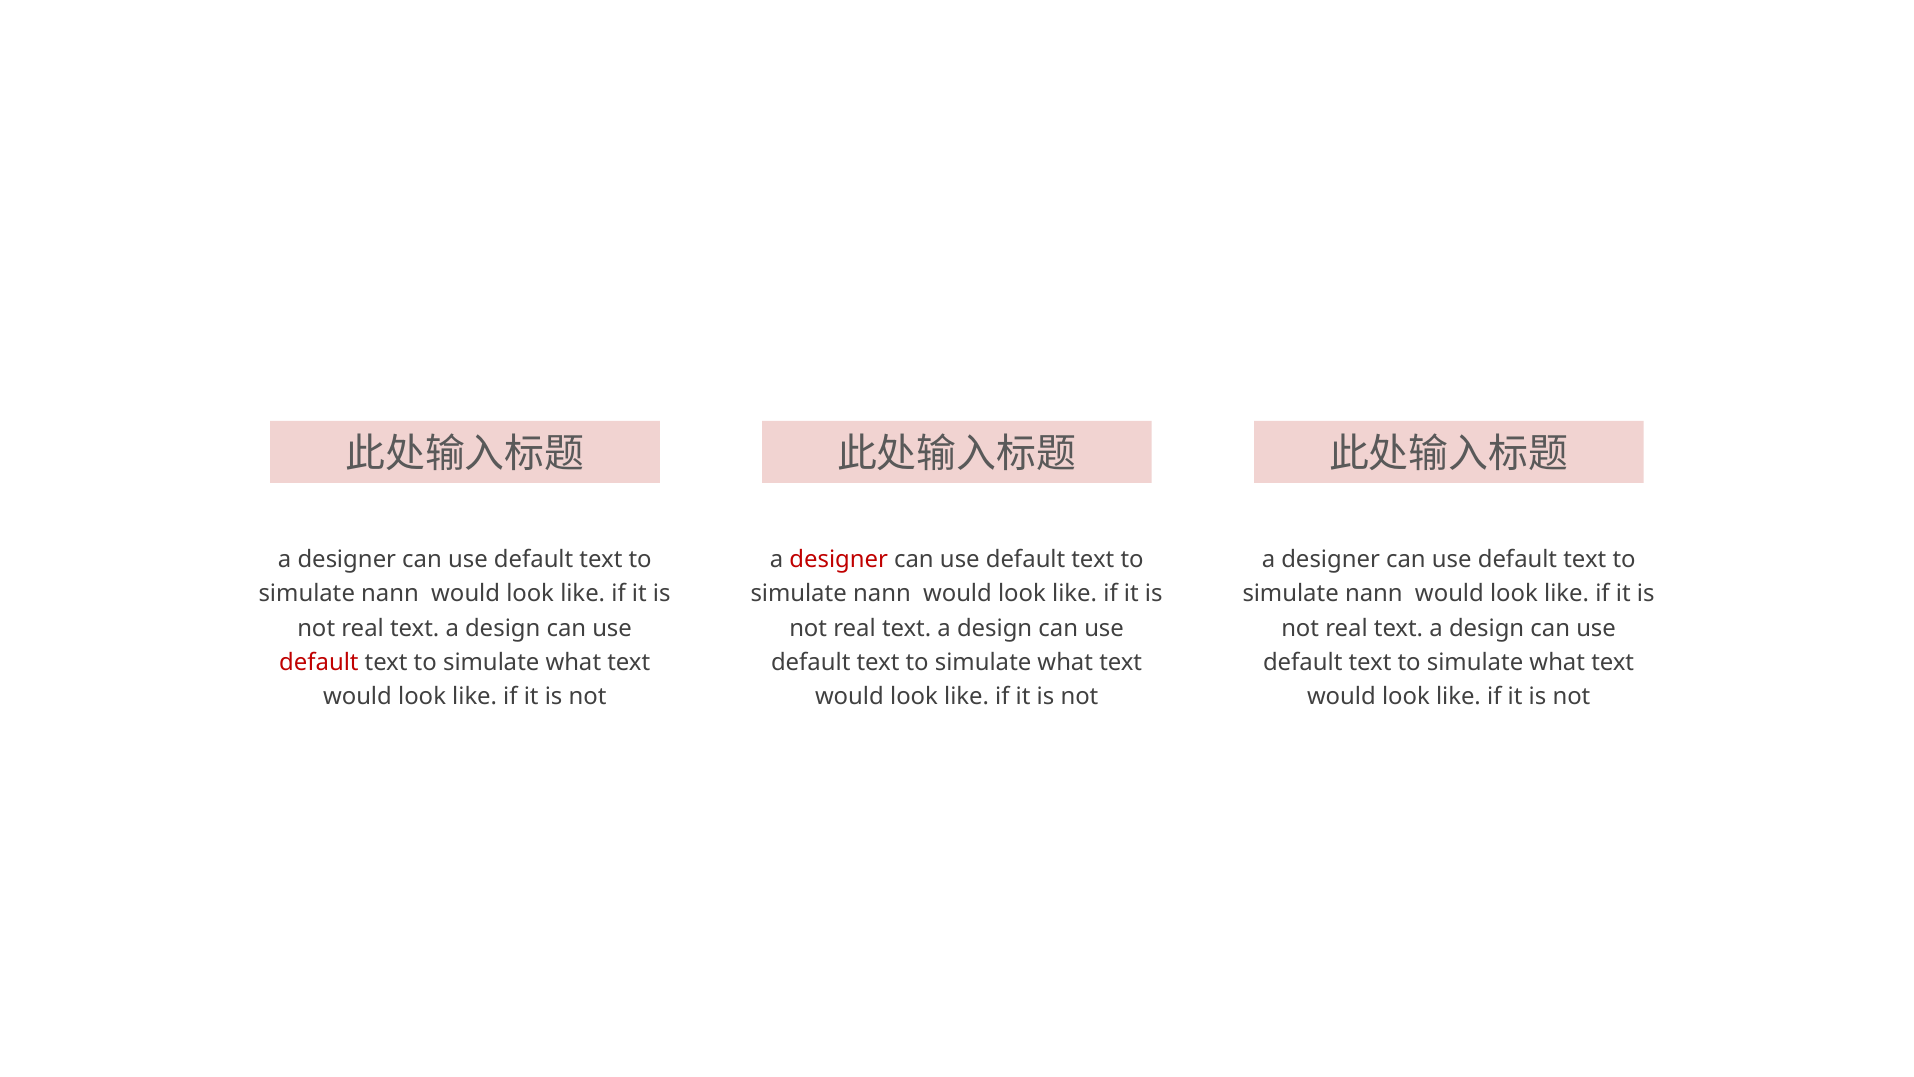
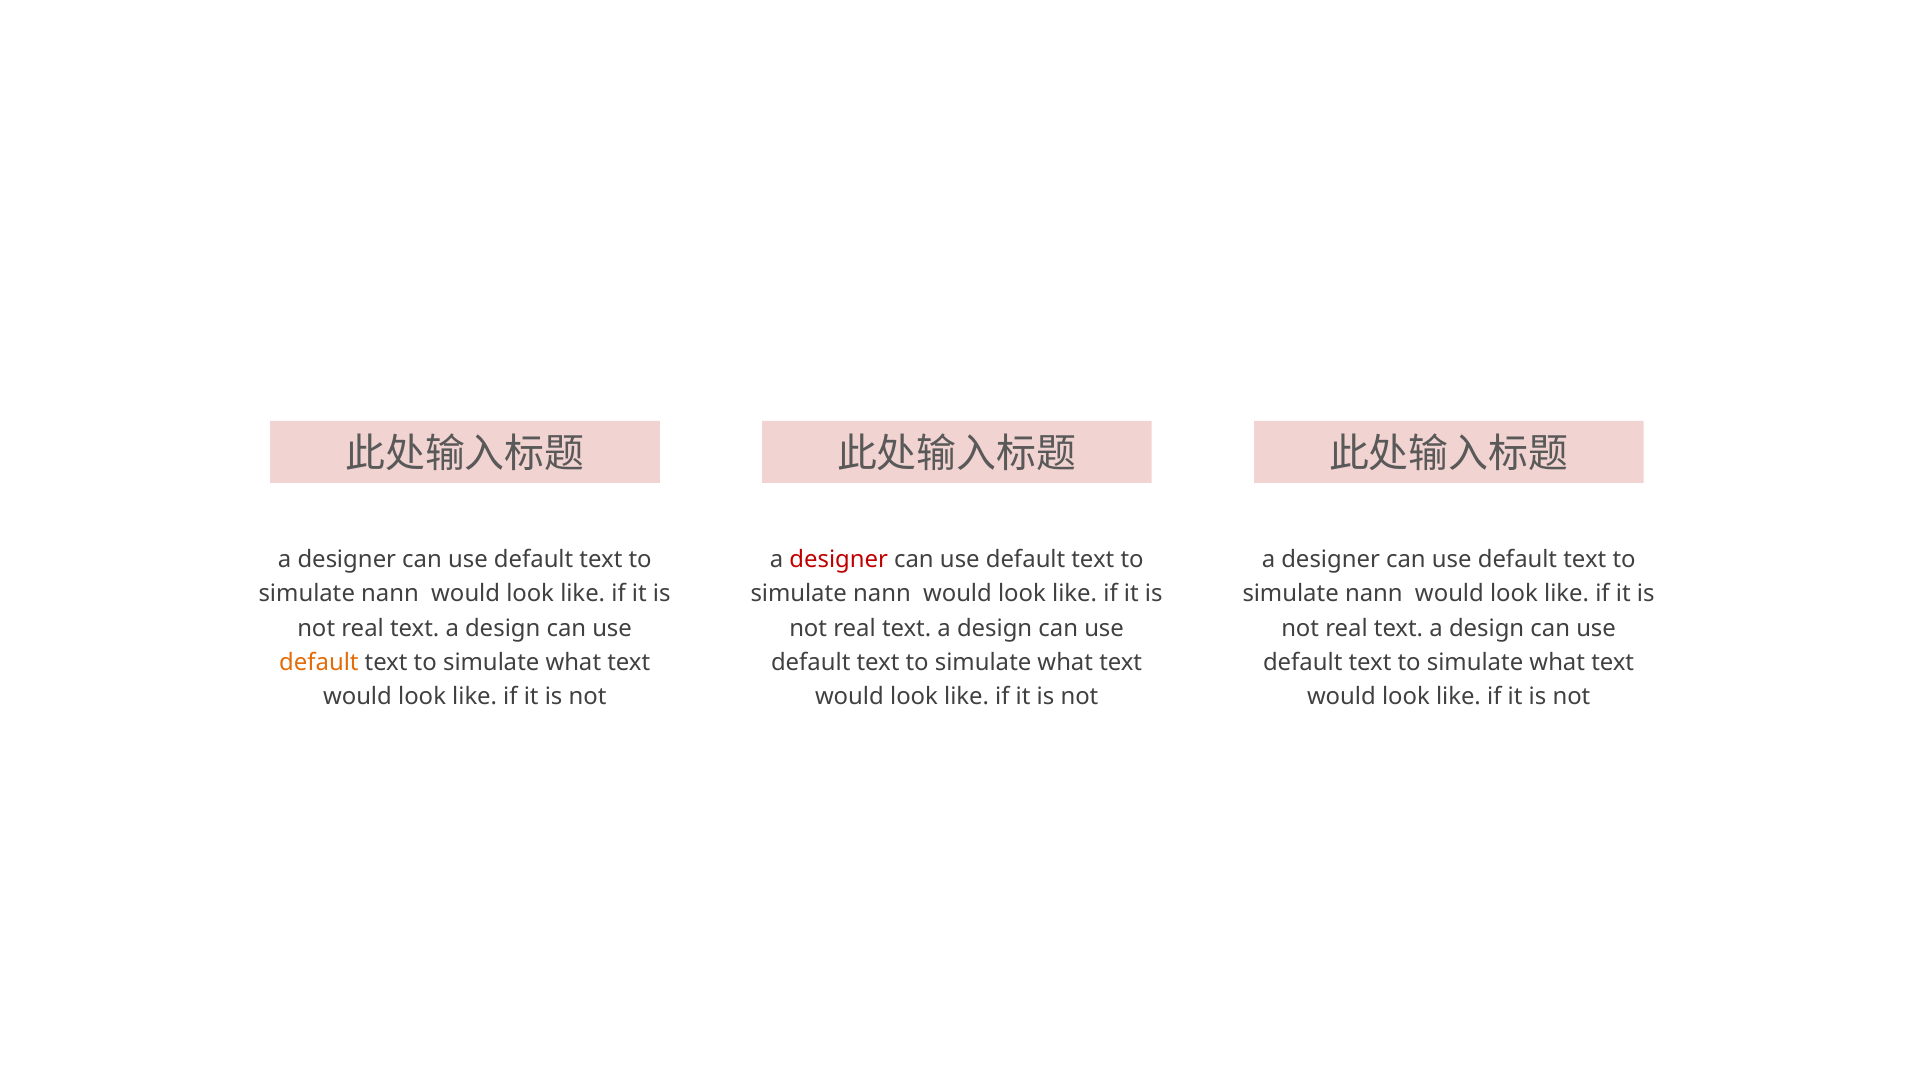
default at (319, 662) colour: red -> orange
